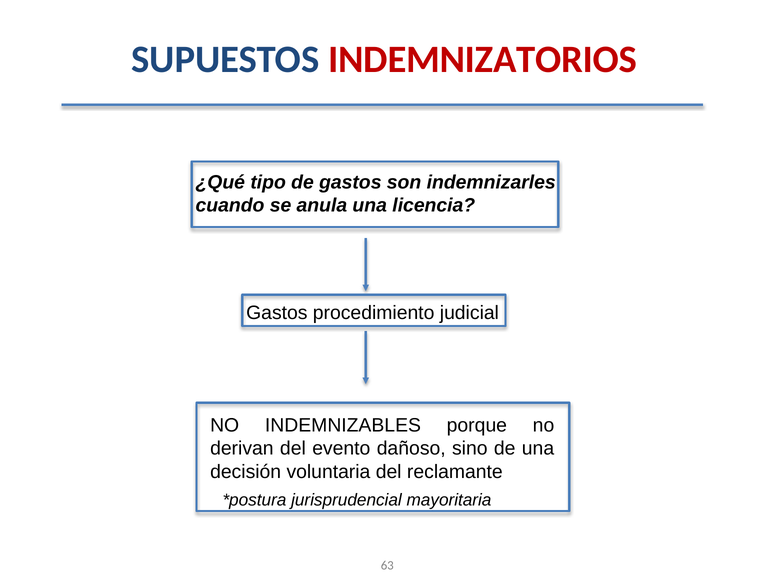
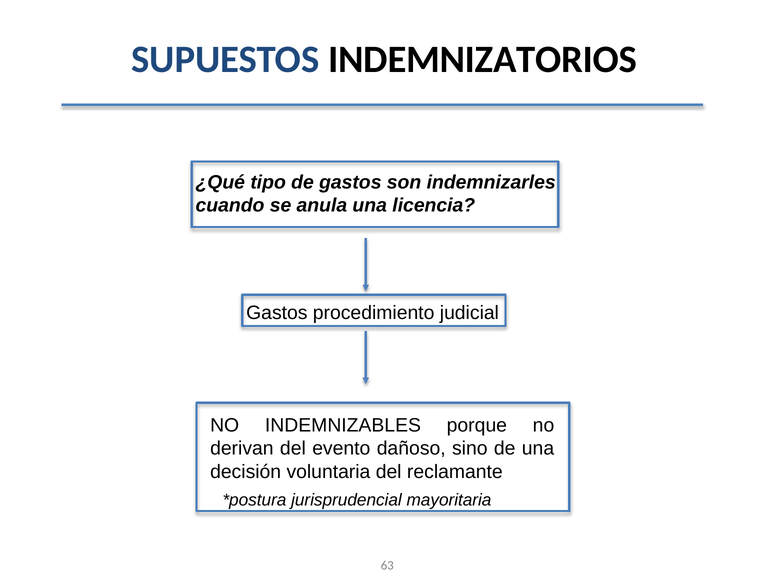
INDEMNIZATORIOS colour: red -> black
